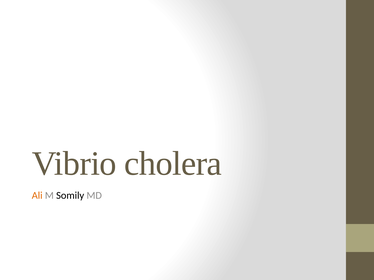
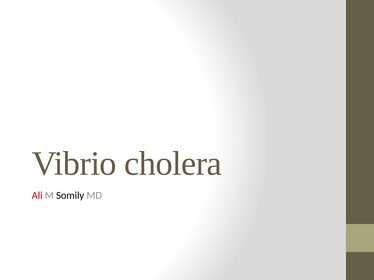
Ali colour: orange -> red
